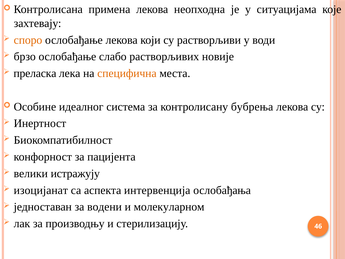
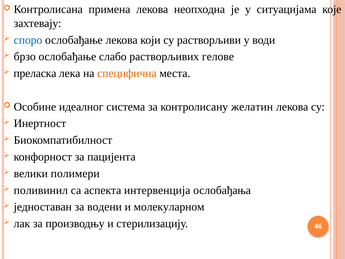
споро colour: orange -> blue
новије: новије -> гелове
бубрења: бубрења -> желатин
истражују: истражују -> полимери
изоцијанат: изоцијанат -> поливинил
